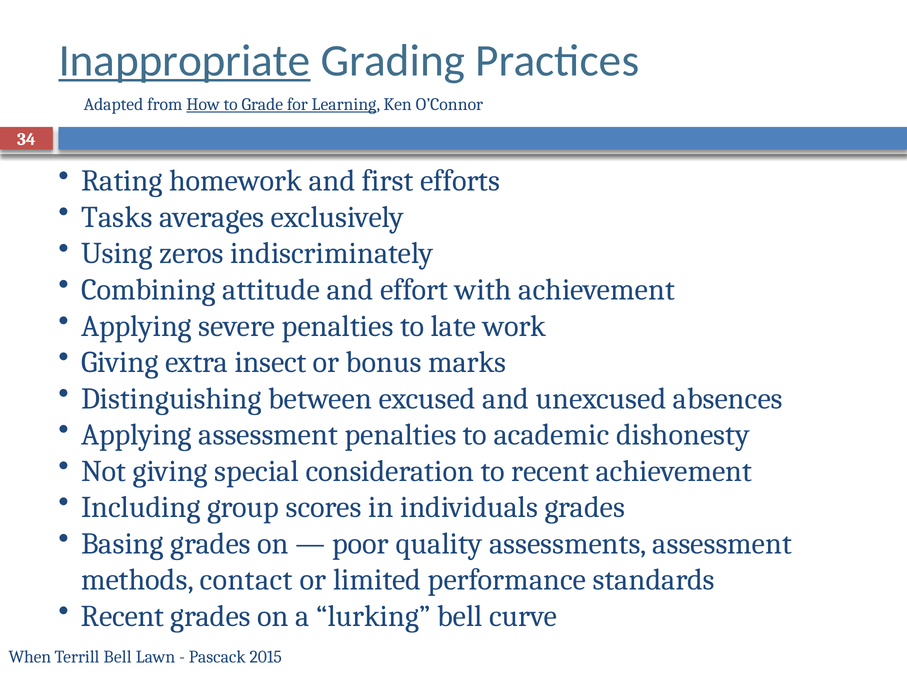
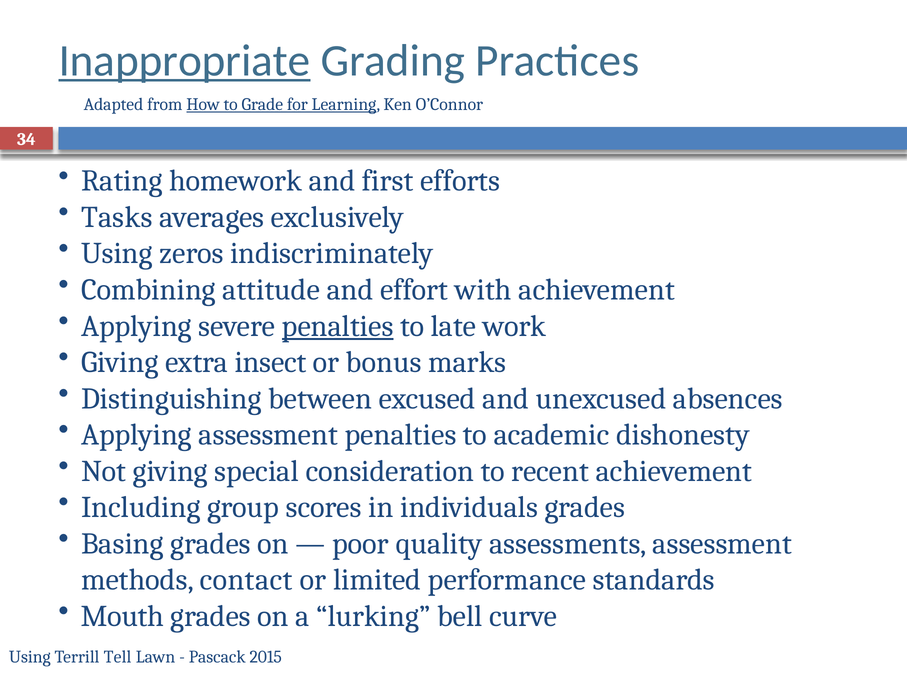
penalties at (338, 326) underline: none -> present
Recent at (122, 616): Recent -> Mouth
When at (30, 657): When -> Using
Terrill Bell: Bell -> Tell
